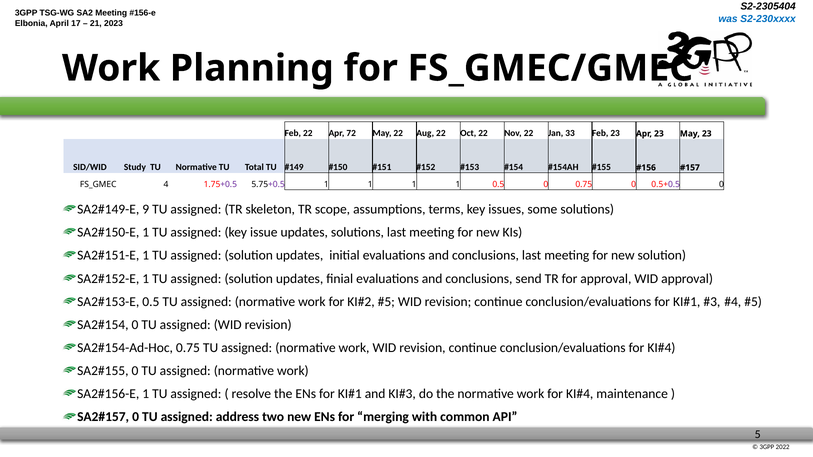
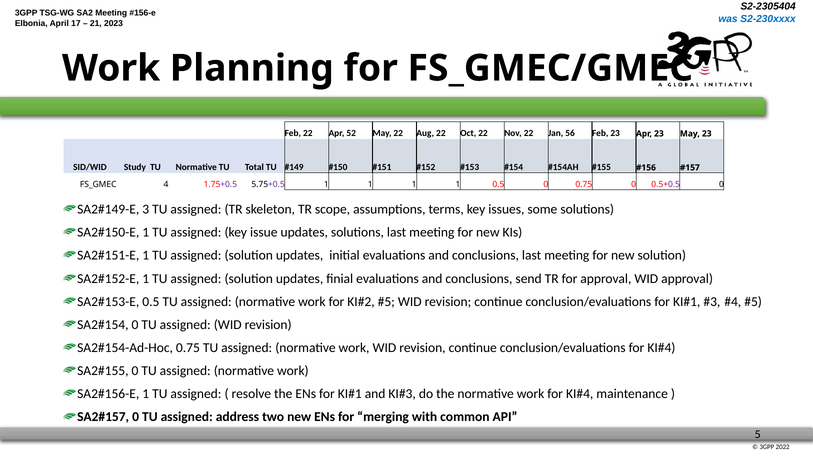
72: 72 -> 52
33: 33 -> 56
9: 9 -> 3
